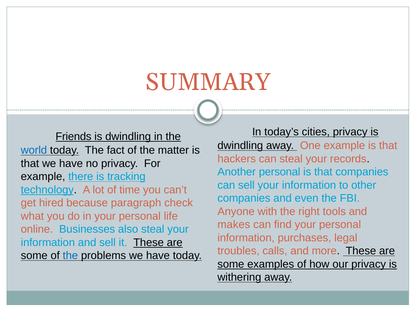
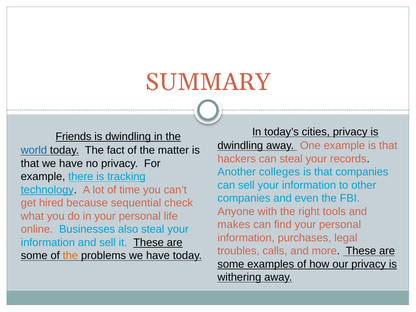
Another personal: personal -> colleges
paragraph: paragraph -> sequential
the at (70, 256) colour: blue -> orange
